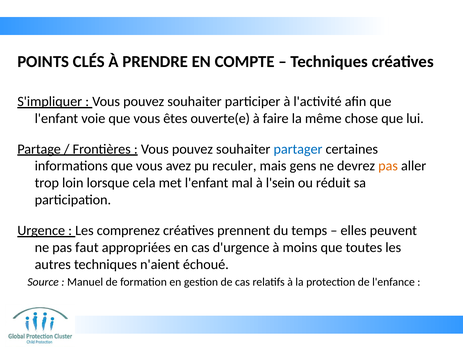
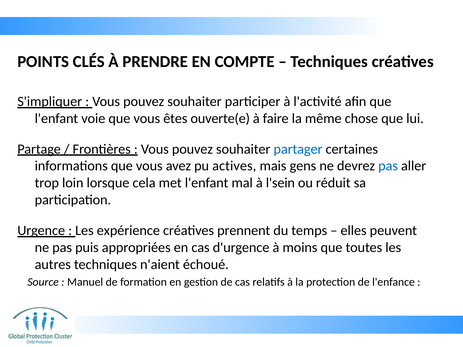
reculer: reculer -> actives
pas at (388, 166) colour: orange -> blue
comprenez: comprenez -> expérience
faut: faut -> puis
